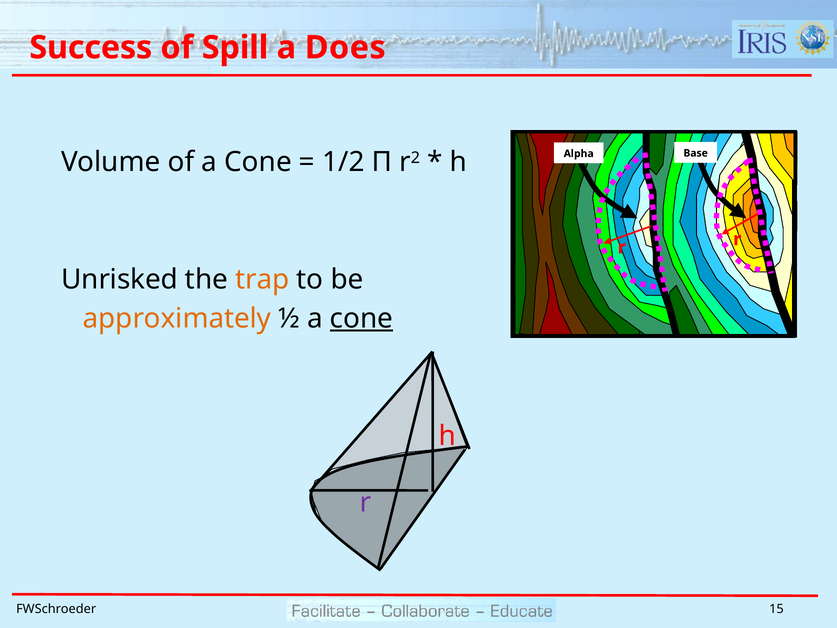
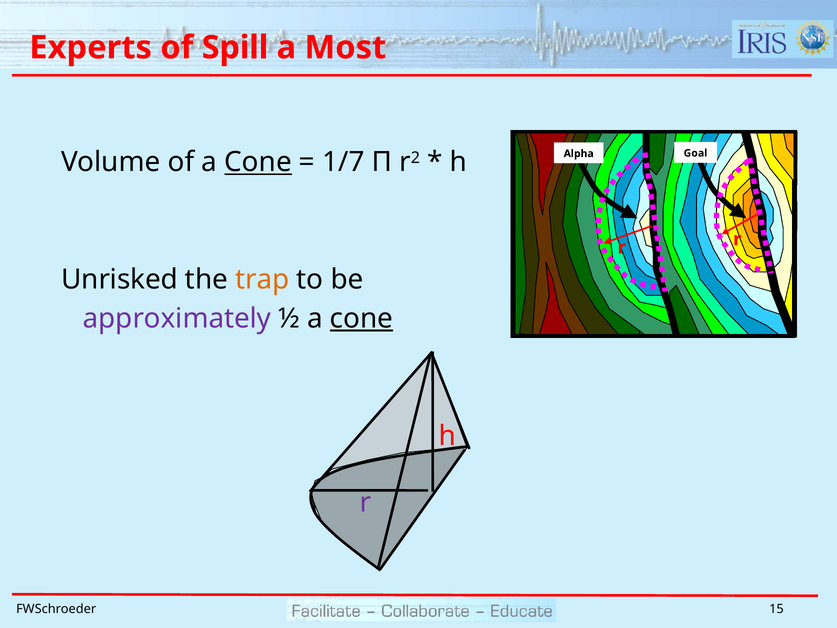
Success: Success -> Experts
Does: Does -> Most
Base: Base -> Goal
Cone at (258, 162) underline: none -> present
1/2: 1/2 -> 1/7
approximately colour: orange -> purple
